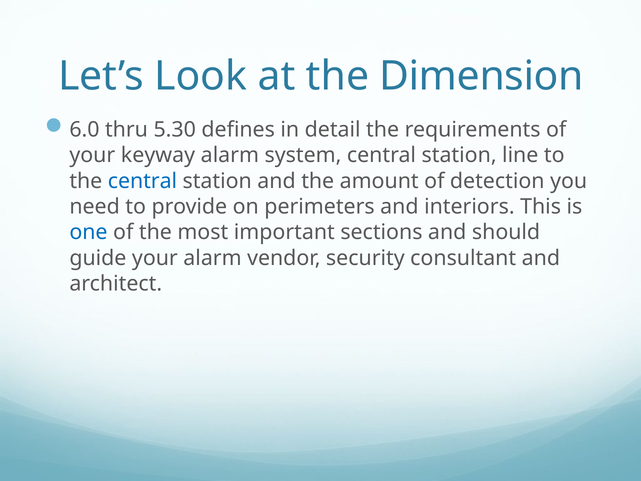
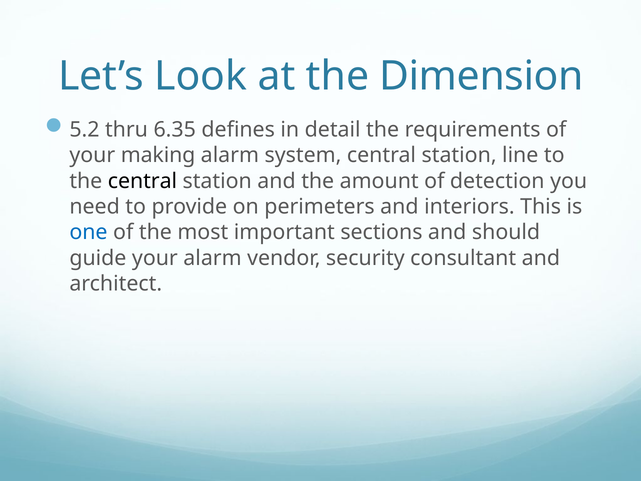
6.0: 6.0 -> 5.2
5.30: 5.30 -> 6.35
keyway: keyway -> making
central at (142, 181) colour: blue -> black
